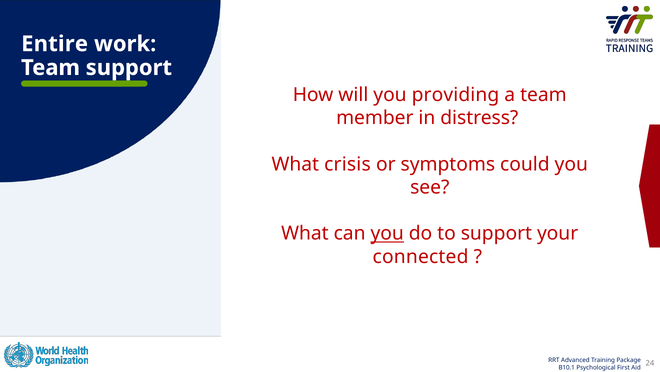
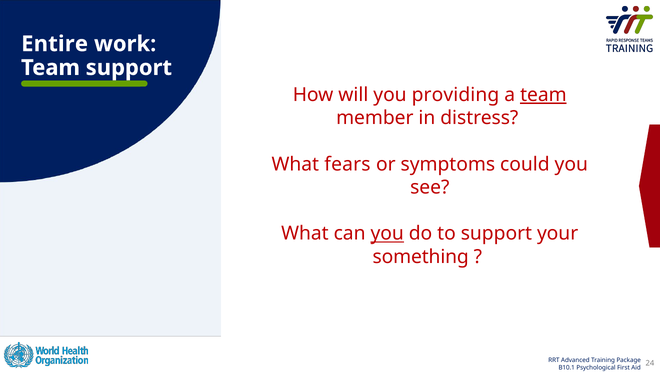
team at (543, 95) underline: none -> present
crisis: crisis -> fears
connected: connected -> something
